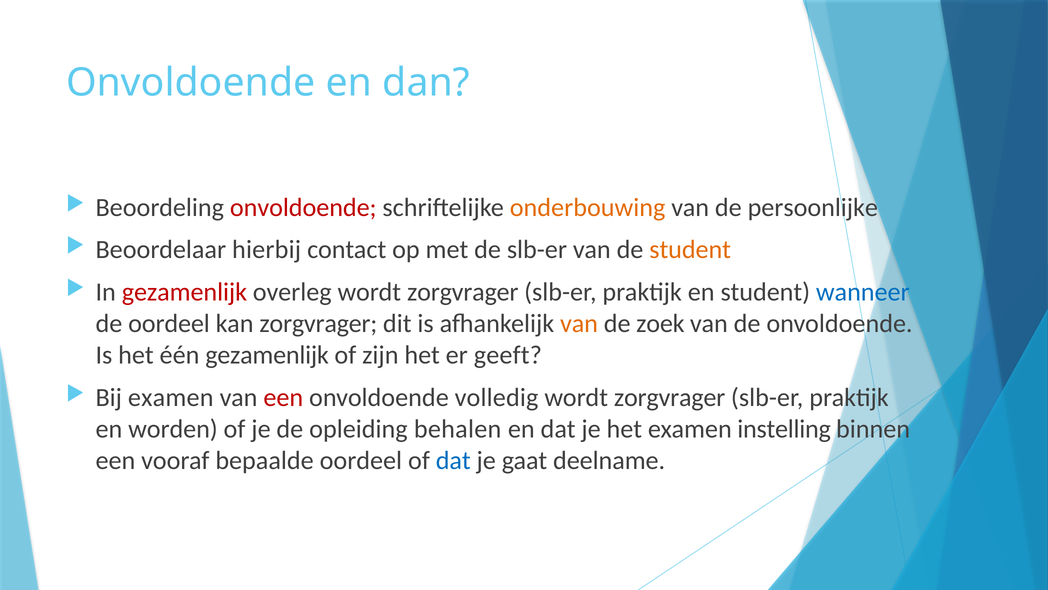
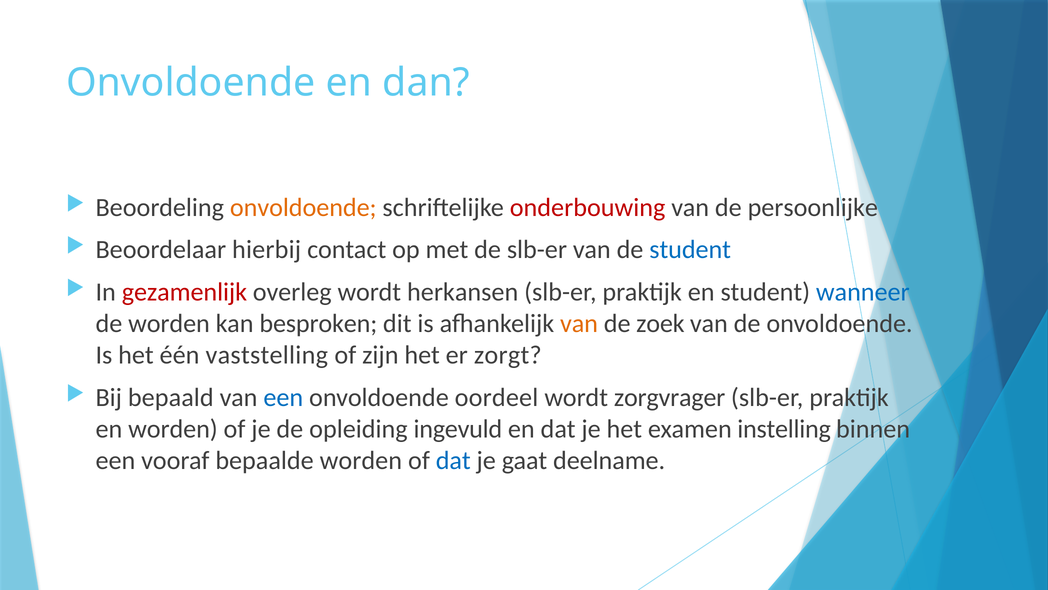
onvoldoende at (303, 207) colour: red -> orange
onderbouwing colour: orange -> red
student at (690, 250) colour: orange -> blue
overleg wordt zorgvrager: zorgvrager -> herkansen
de oordeel: oordeel -> worden
kan zorgvrager: zorgvrager -> besproken
één gezamenlijk: gezamenlijk -> vaststelling
geeft: geeft -> zorgt
Bij examen: examen -> bepaald
een at (283, 397) colour: red -> blue
volledig: volledig -> oordeel
behalen: behalen -> ingevuld
bepaalde oordeel: oordeel -> worden
